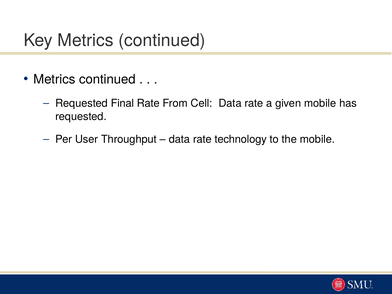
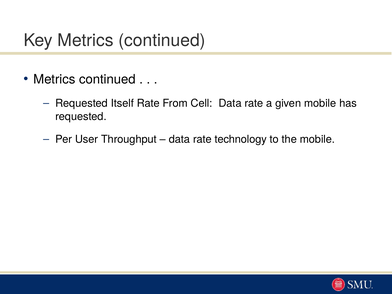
Final: Final -> Itself
